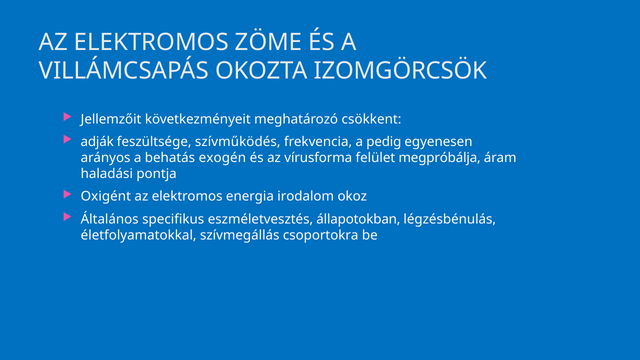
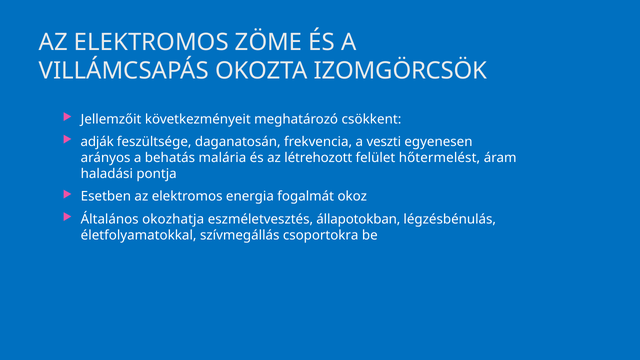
szívműködés: szívműködés -> daganatosán
pedig: pedig -> veszti
exogén: exogén -> malária
vírusforma: vírusforma -> létrehozott
megpróbálja: megpróbálja -> hőtermelést
Oxigént: Oxigént -> Esetben
irodalom: irodalom -> fogalmát
specifikus: specifikus -> okozhatja
